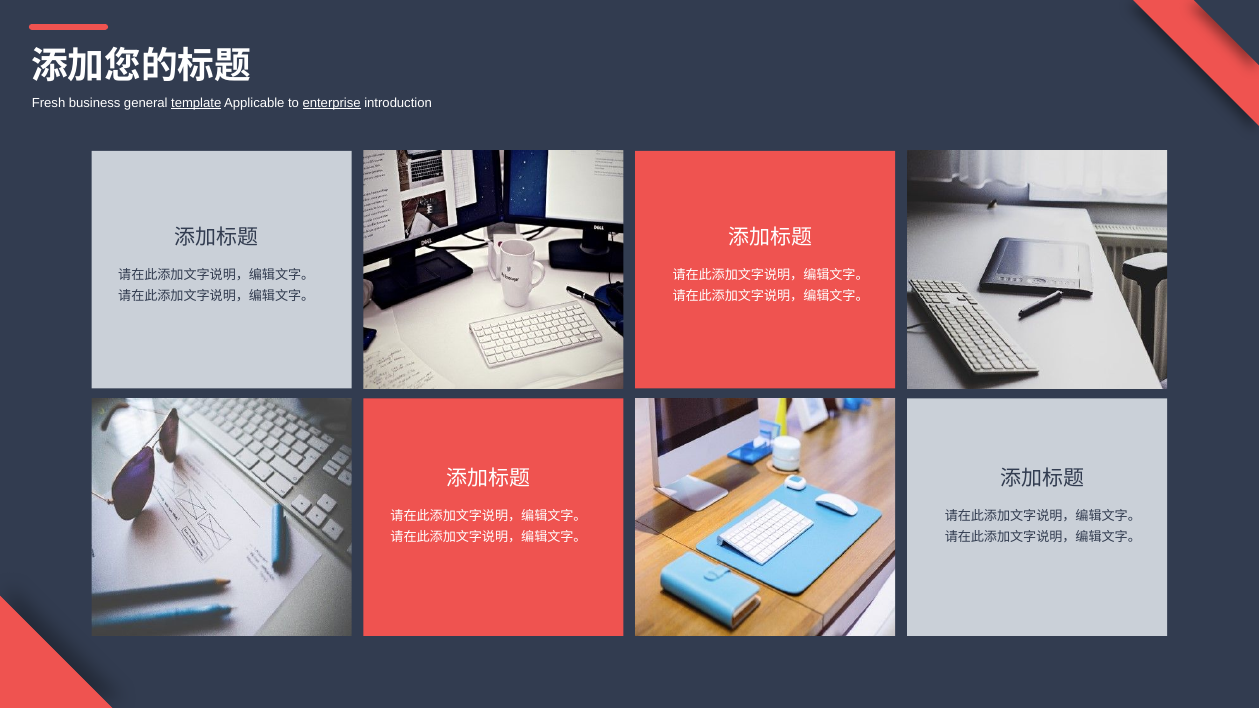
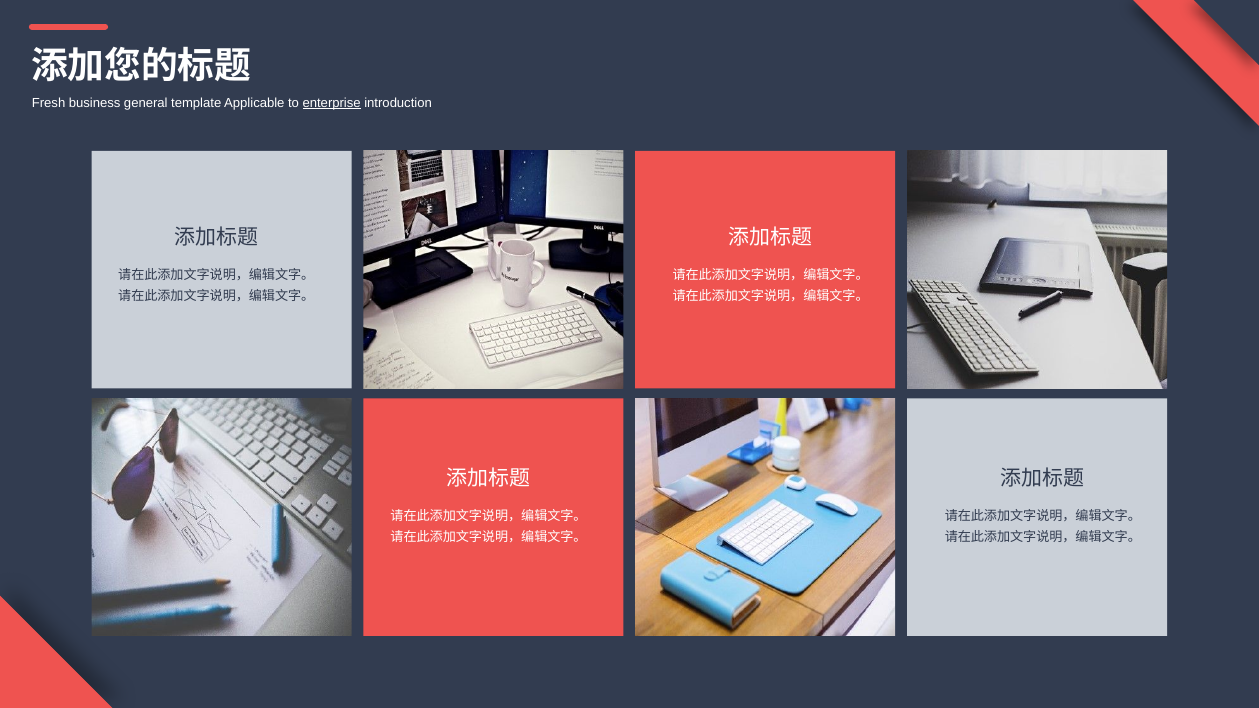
template underline: present -> none
